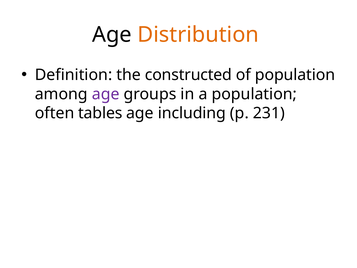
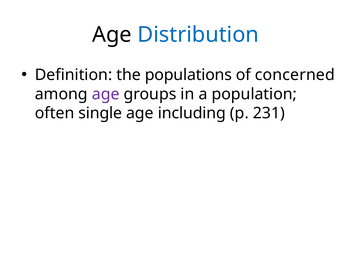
Distribution colour: orange -> blue
constructed: constructed -> populations
of population: population -> concerned
tables: tables -> single
